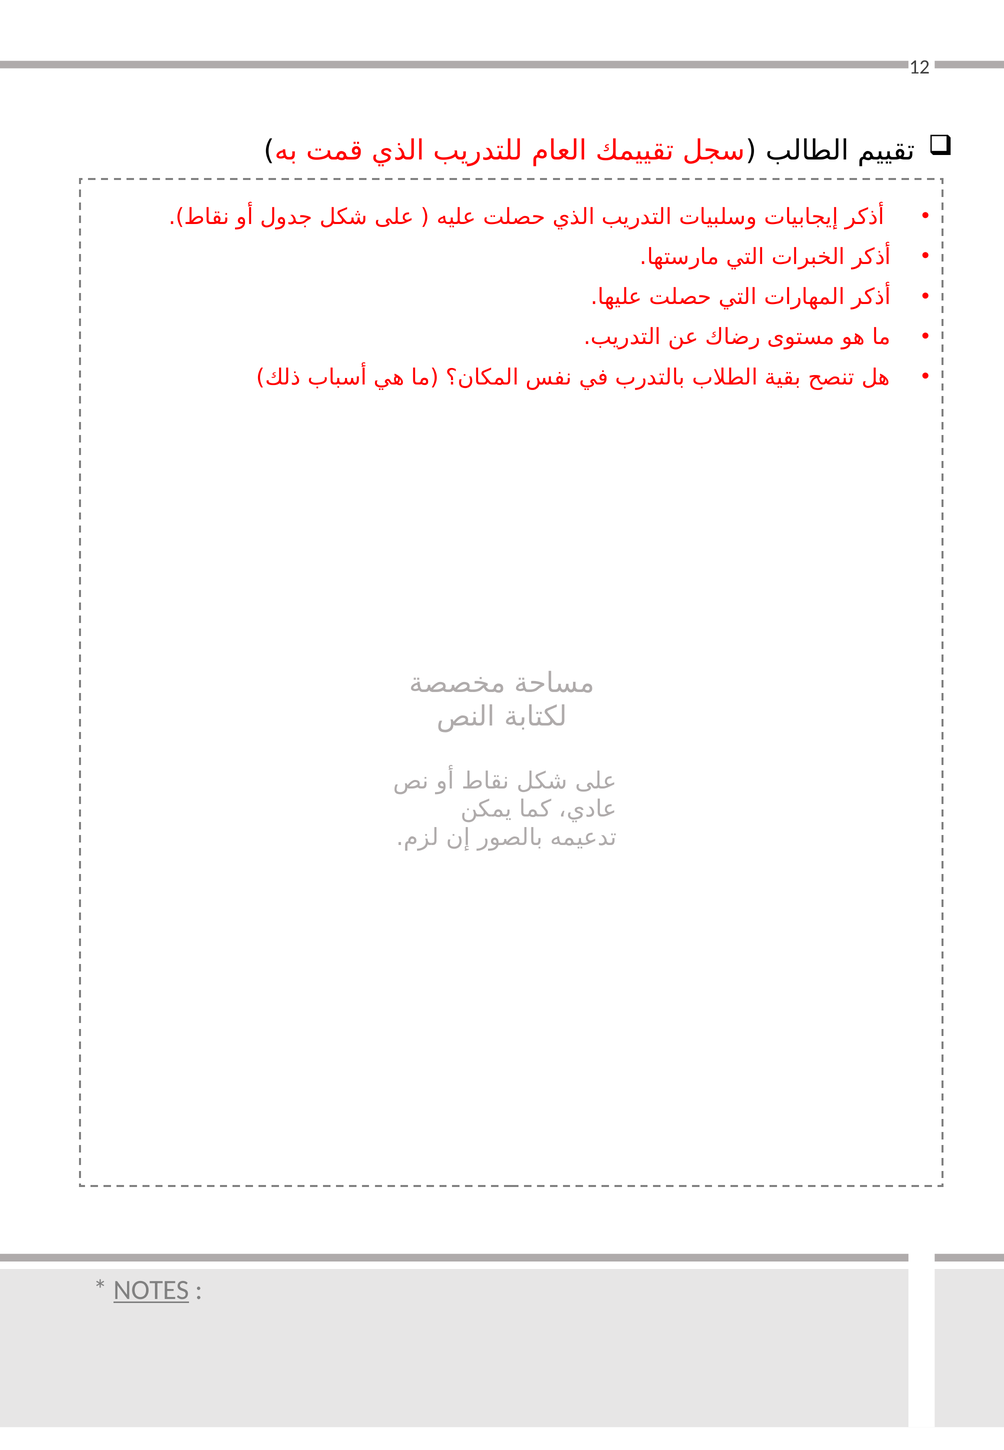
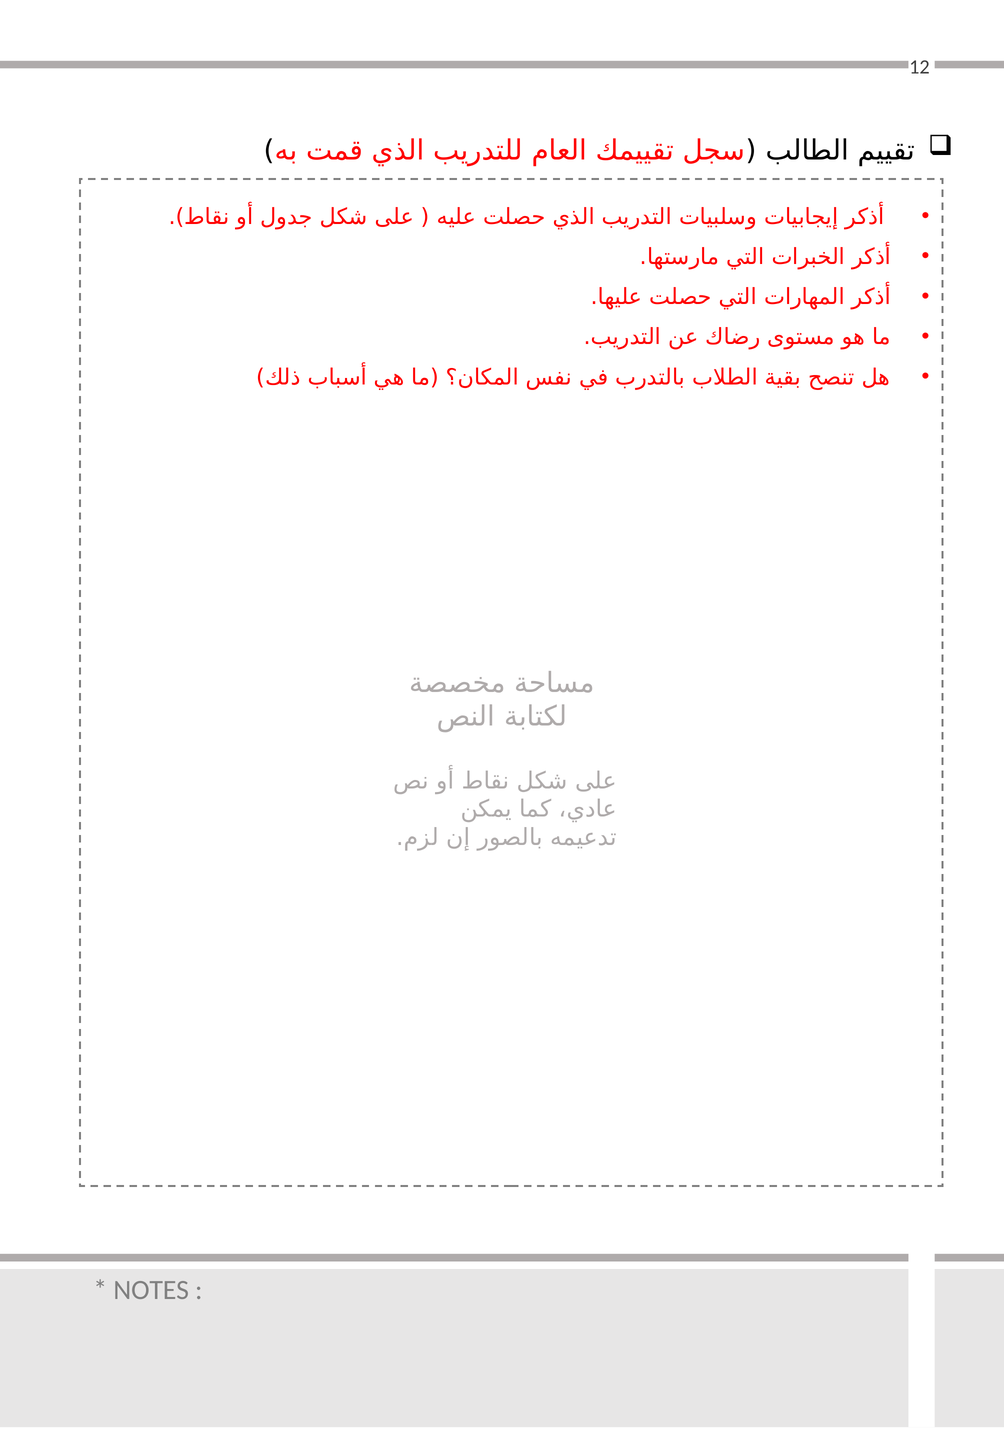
NOTES underline: present -> none
